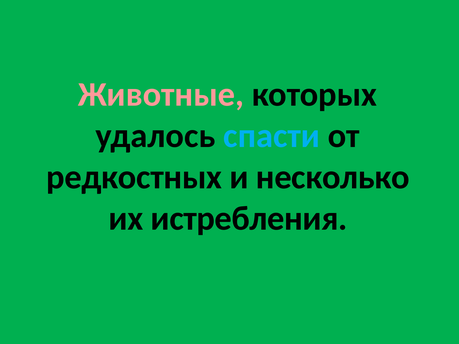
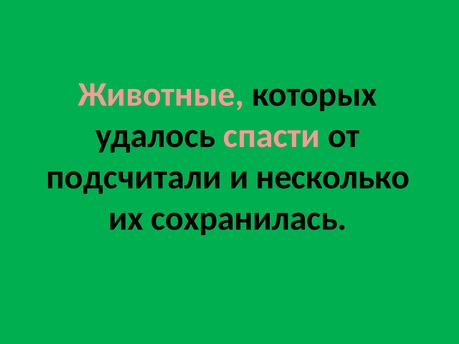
спасти colour: light blue -> pink
редкостных: редкостных -> подсчитали
истребления: истребления -> сохранилась
